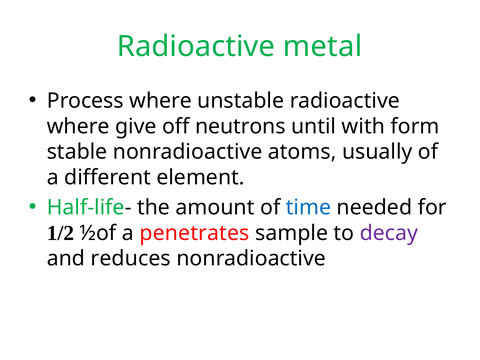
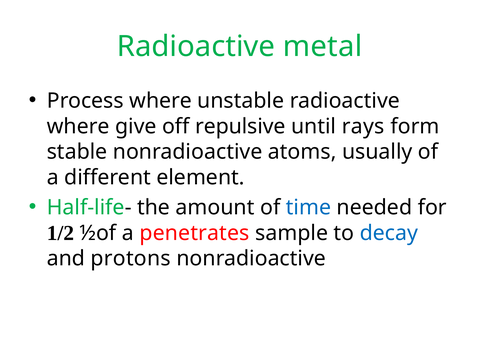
neutrons: neutrons -> repulsive
with: with -> rays
decay colour: purple -> blue
reduces: reduces -> protons
